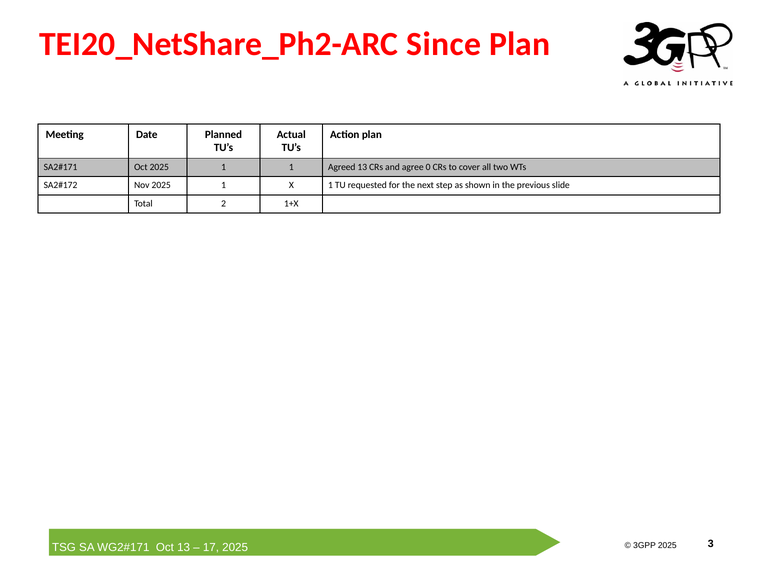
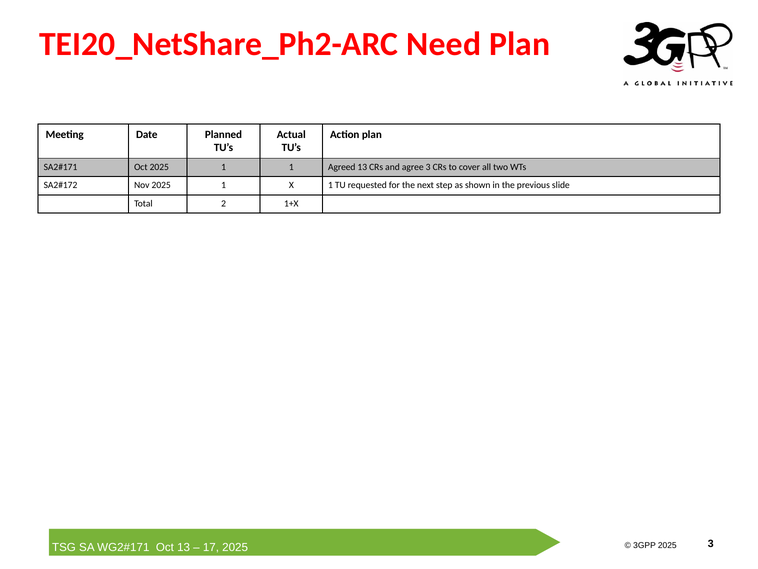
Since: Since -> Need
agree 0: 0 -> 3
